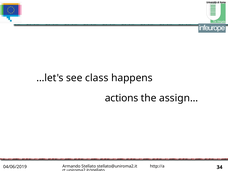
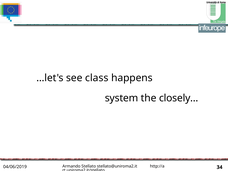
actions: actions -> system
assign…: assign… -> closely…
